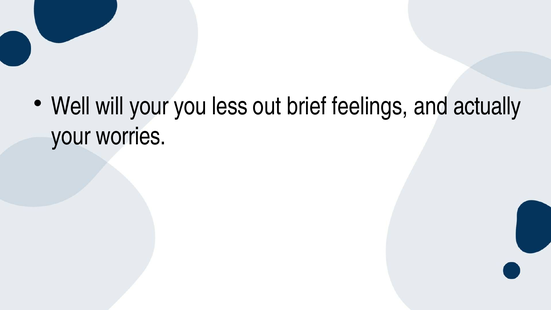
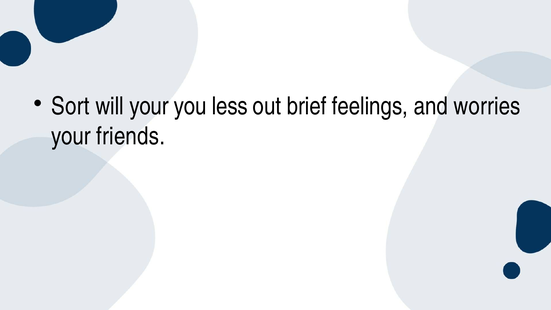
Well: Well -> Sort
actually: actually -> worries
worries: worries -> friends
